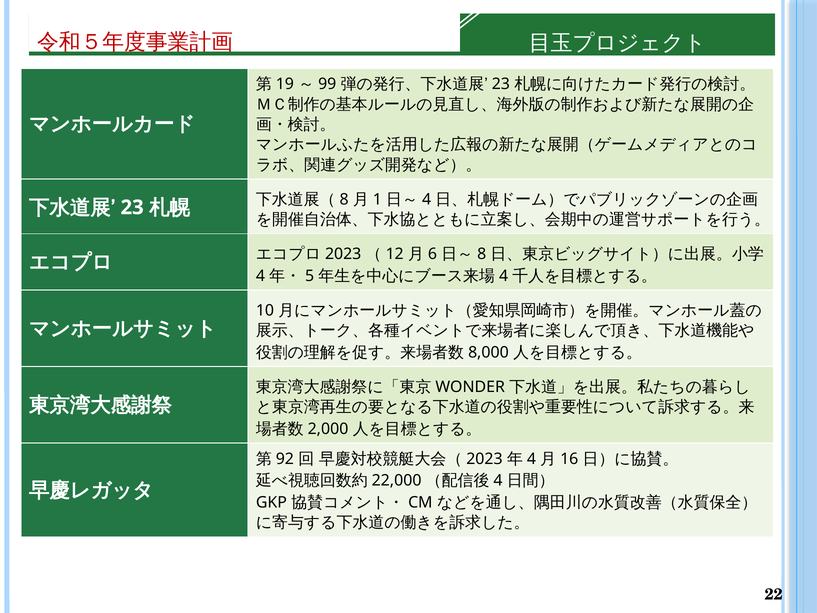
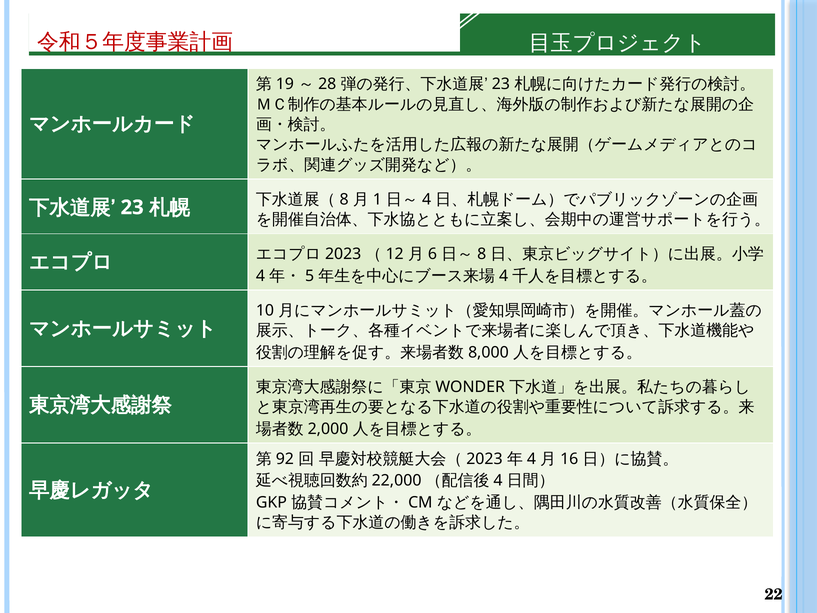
99: 99 -> 28
